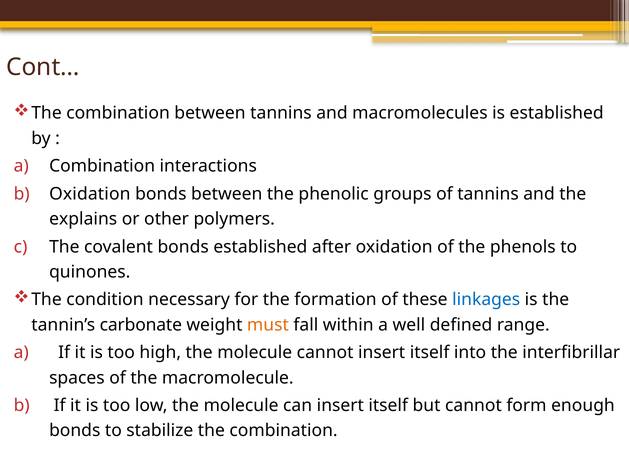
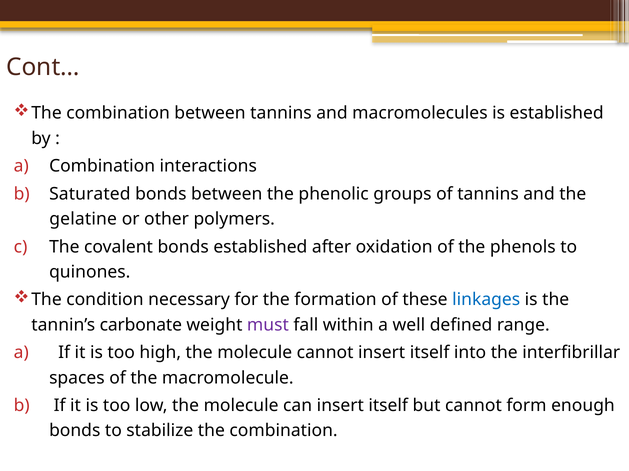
Oxidation at (90, 194): Oxidation -> Saturated
explains: explains -> gelatine
must colour: orange -> purple
